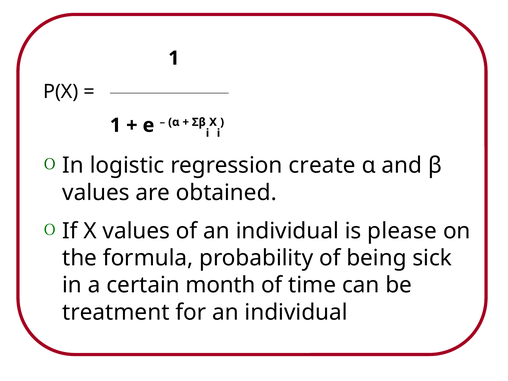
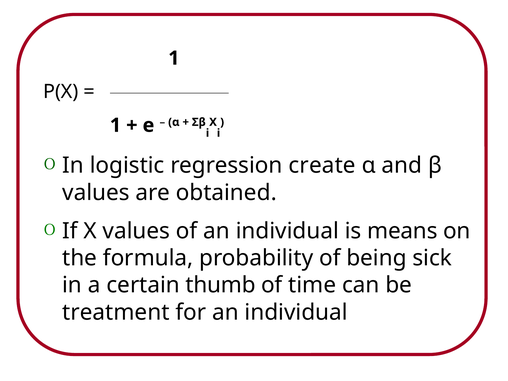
please: please -> means
month: month -> thumb
